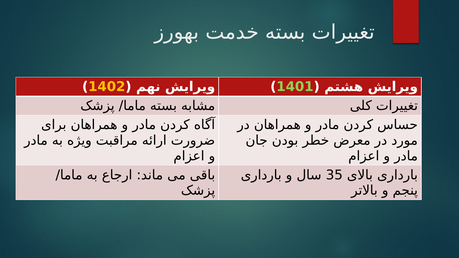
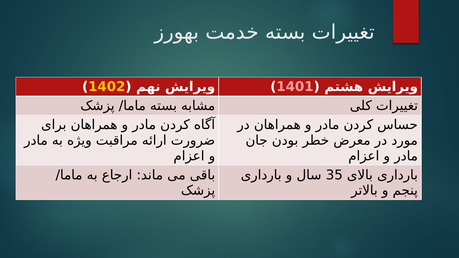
1401 colour: light green -> pink
